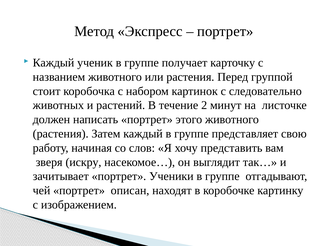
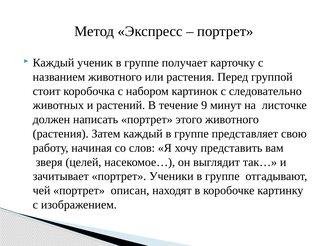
2: 2 -> 9
искру: искру -> целей
